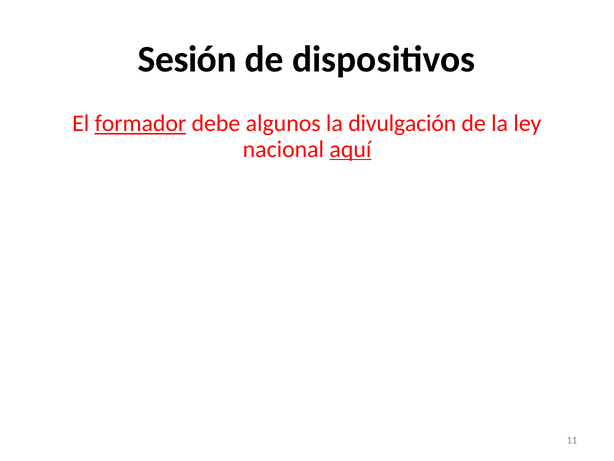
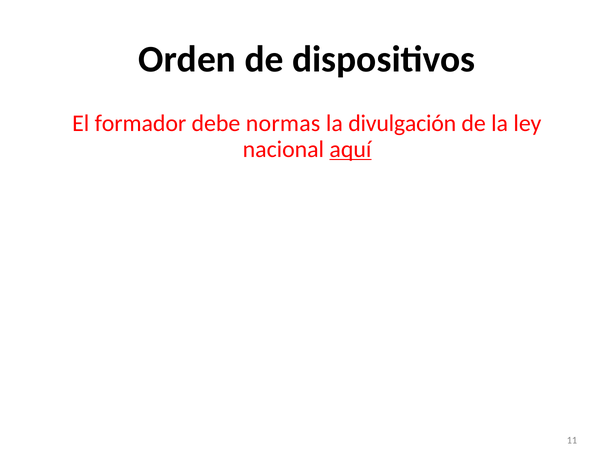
Sesión: Sesión -> Orden
formador underline: present -> none
algunos: algunos -> normas
